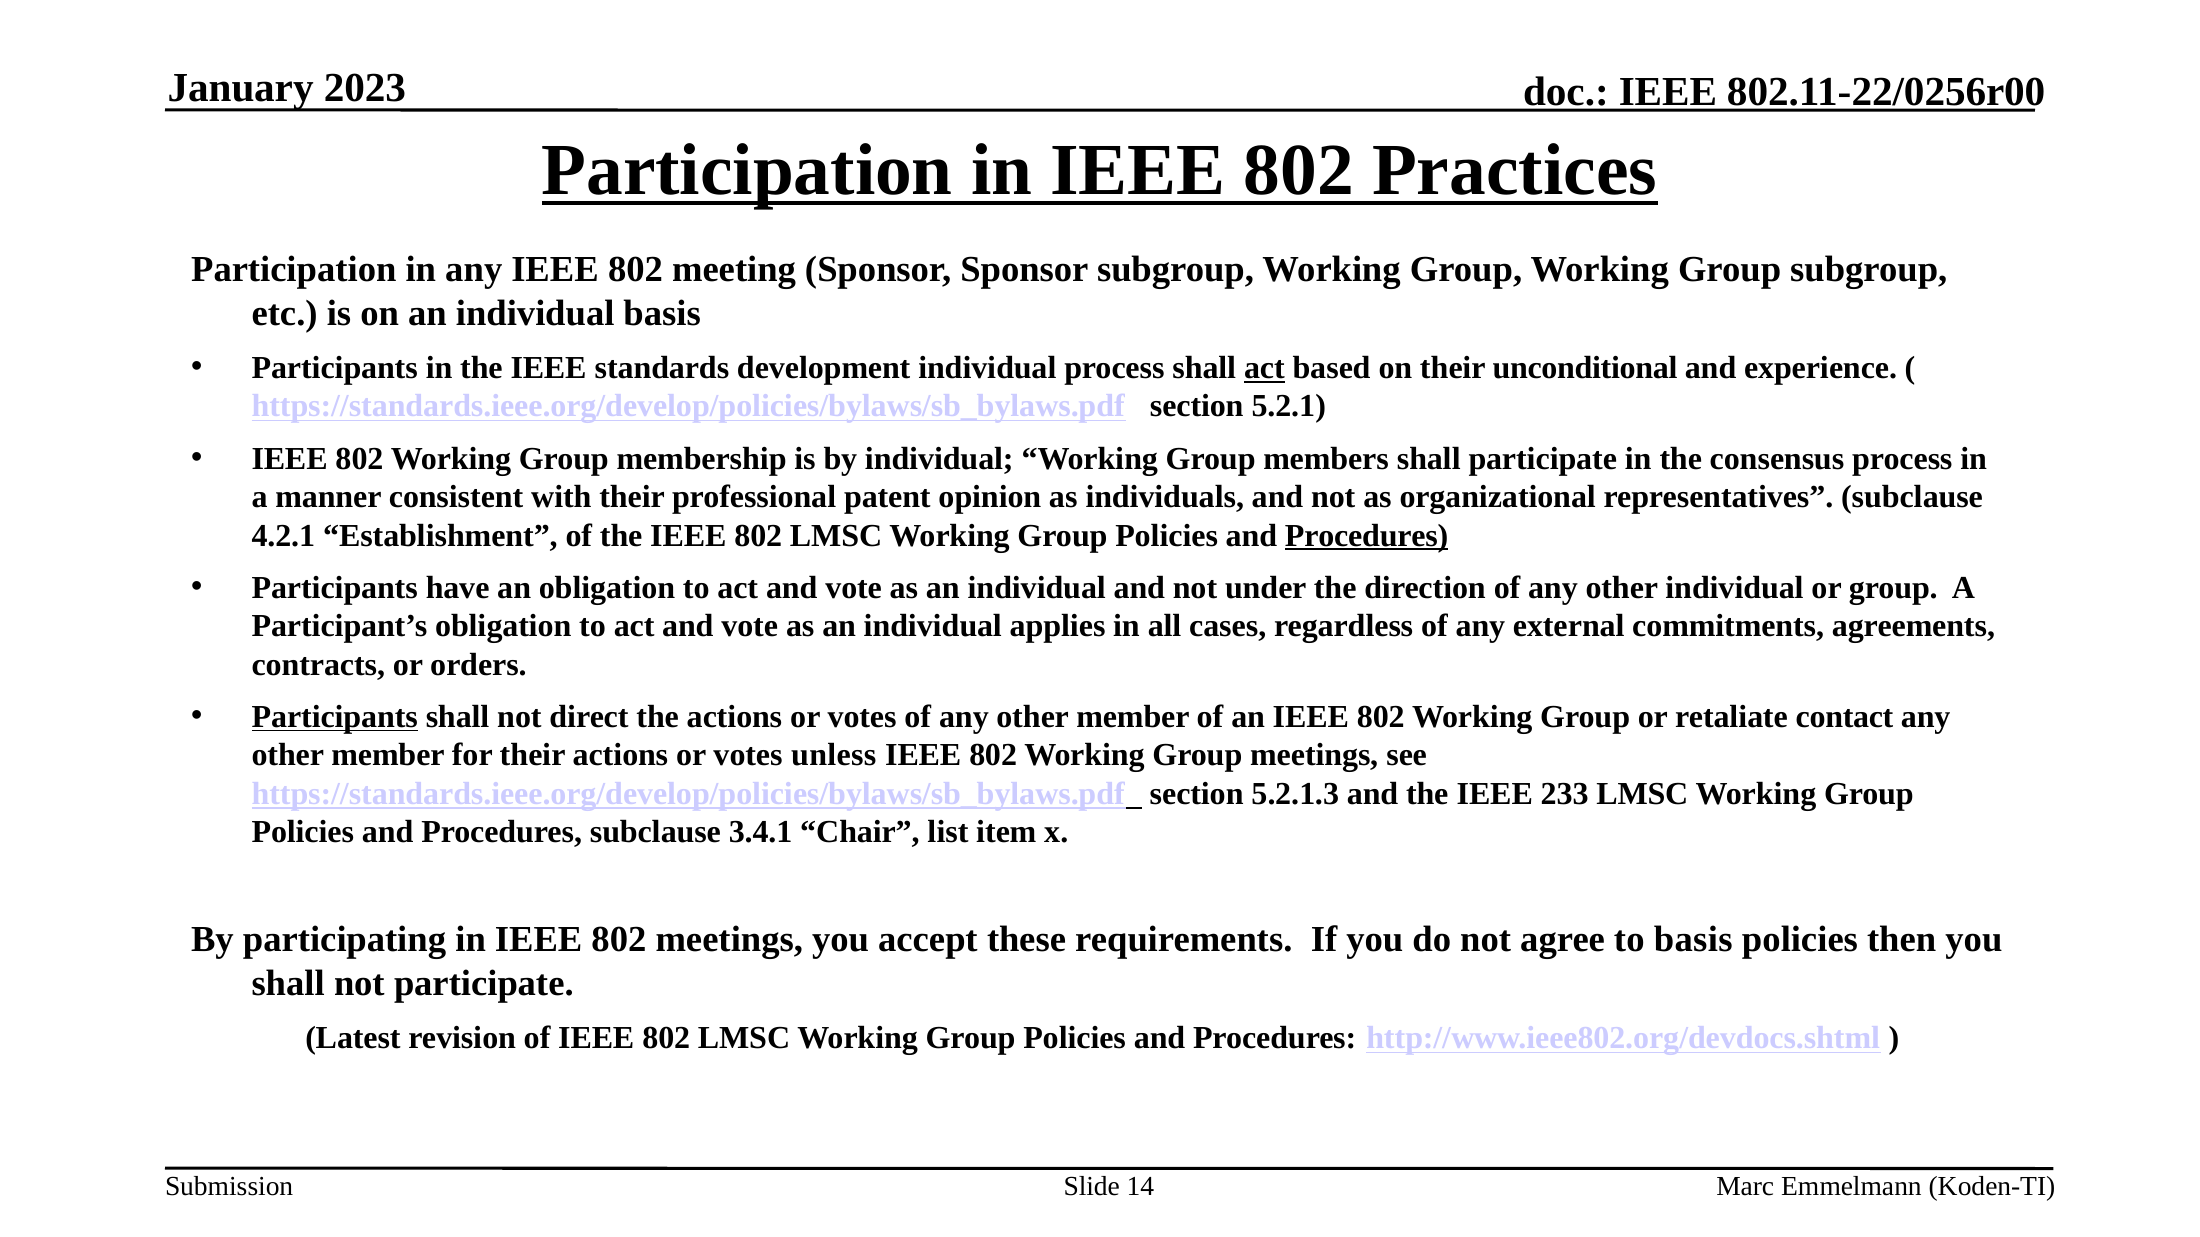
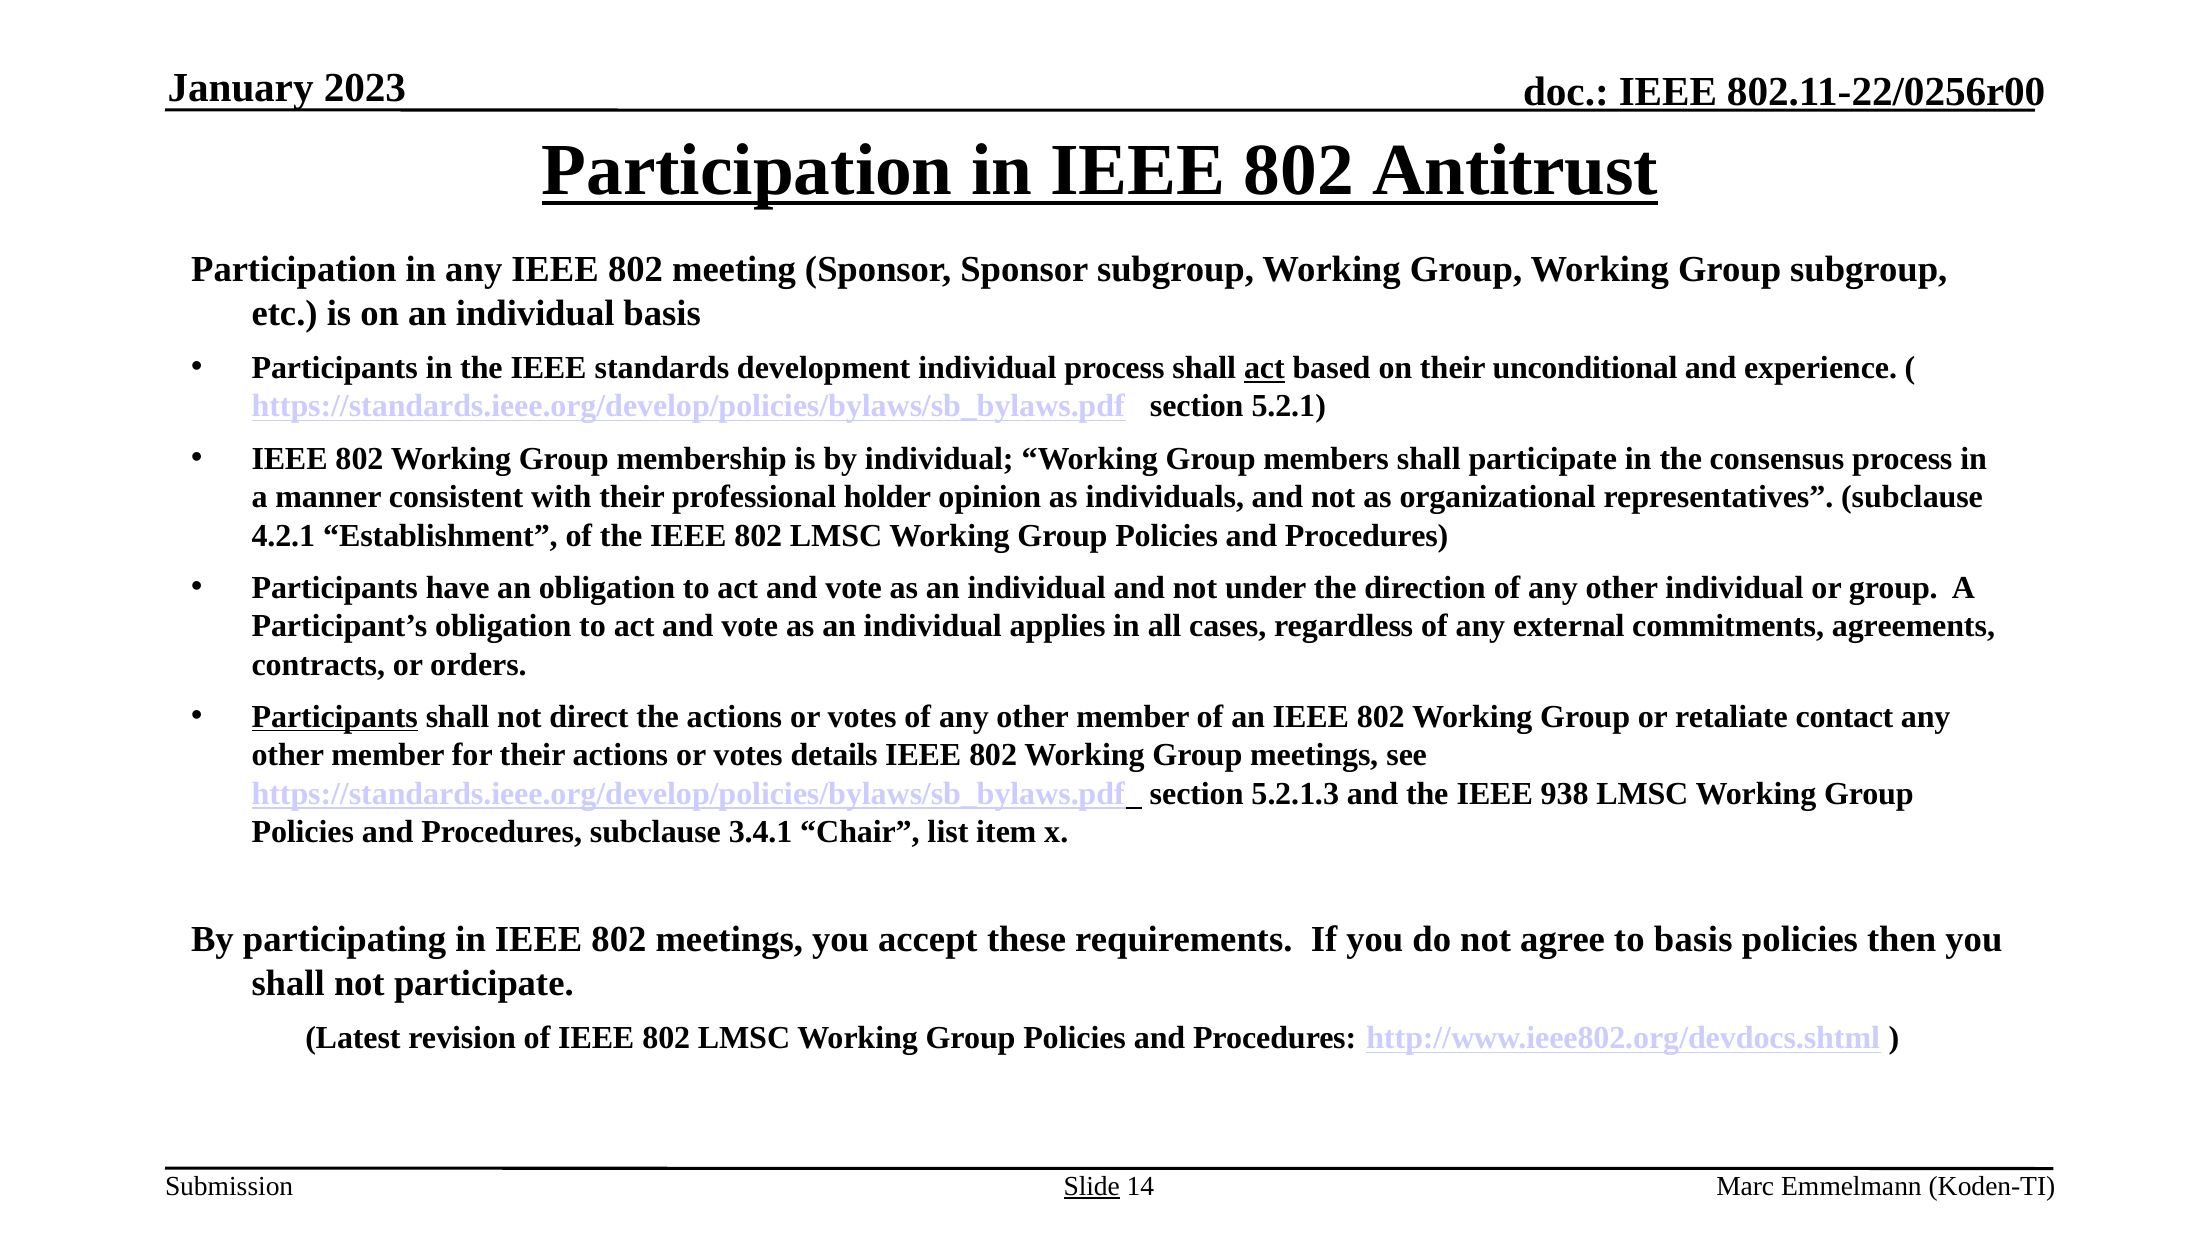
Practices: Practices -> Antitrust
patent: patent -> holder
Procedures at (1367, 536) underline: present -> none
unless: unless -> details
233: 233 -> 938
Slide underline: none -> present
